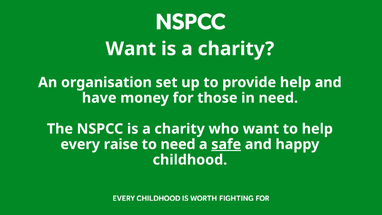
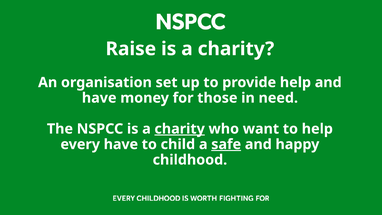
Want at (131, 49): Want -> Raise
charity at (180, 129) underline: none -> present
every raise: raise -> have
to need: need -> child
